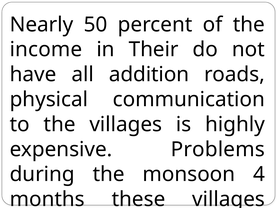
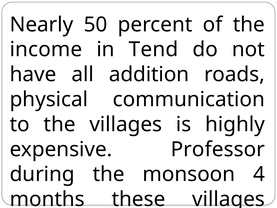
Their: Their -> Tend
Problems: Problems -> Professor
